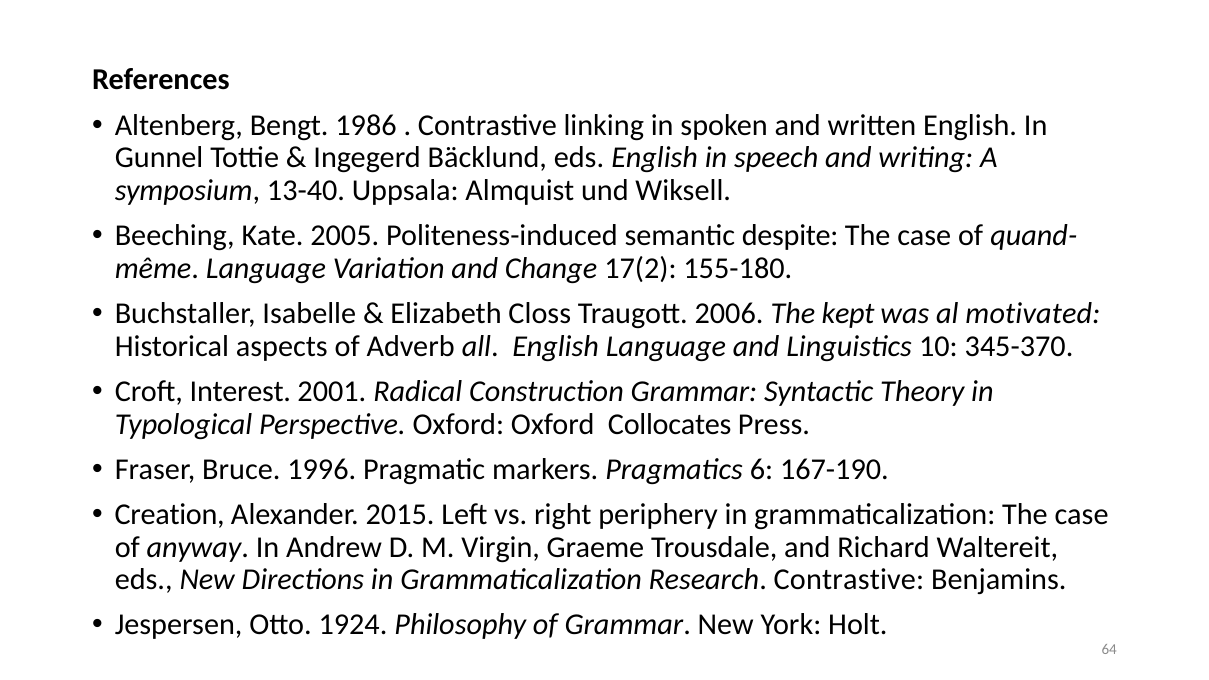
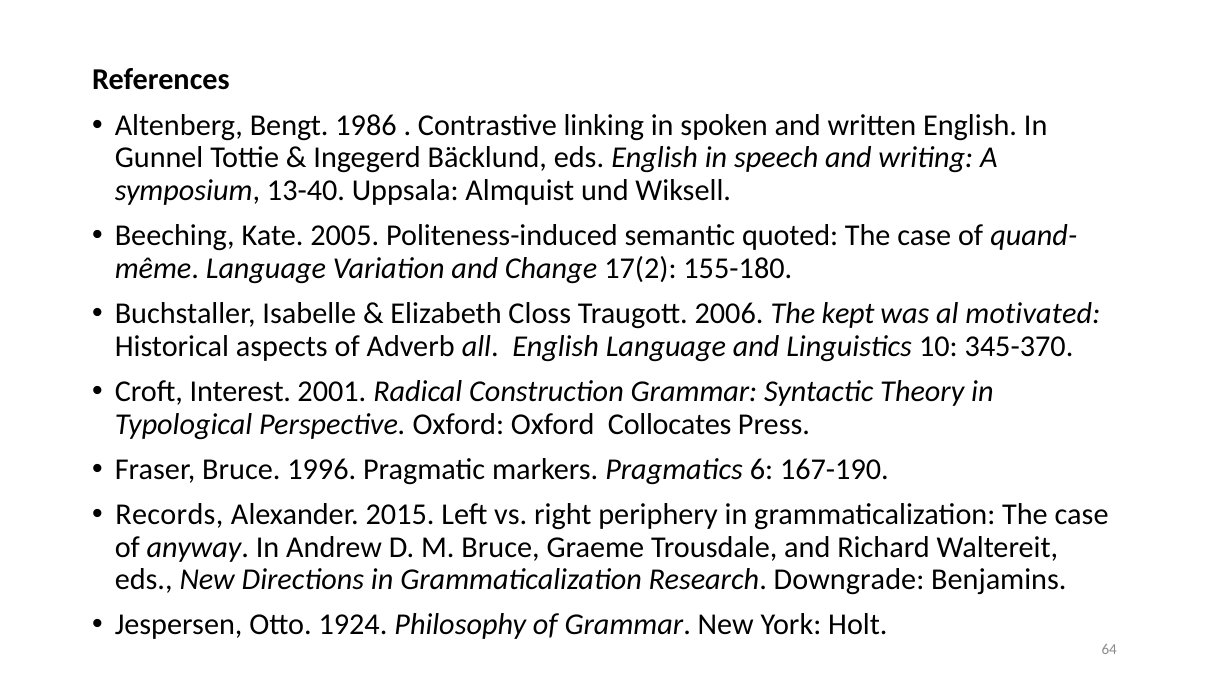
despite: despite -> quoted
Creation: Creation -> Records
M Virgin: Virgin -> Bruce
Research Contrastive: Contrastive -> Downgrade
